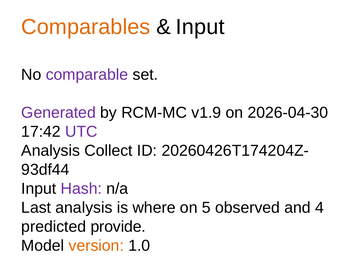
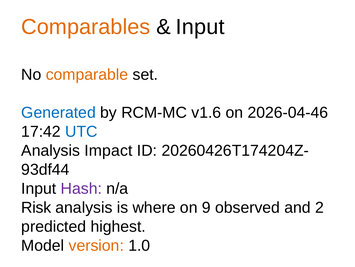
comparable colour: purple -> orange
Generated colour: purple -> blue
v1.9: v1.9 -> v1.6
2026-04-30: 2026-04-30 -> 2026-04-46
UTC colour: purple -> blue
Collect: Collect -> Impact
Last: Last -> Risk
5: 5 -> 9
4: 4 -> 2
provide: provide -> highest
